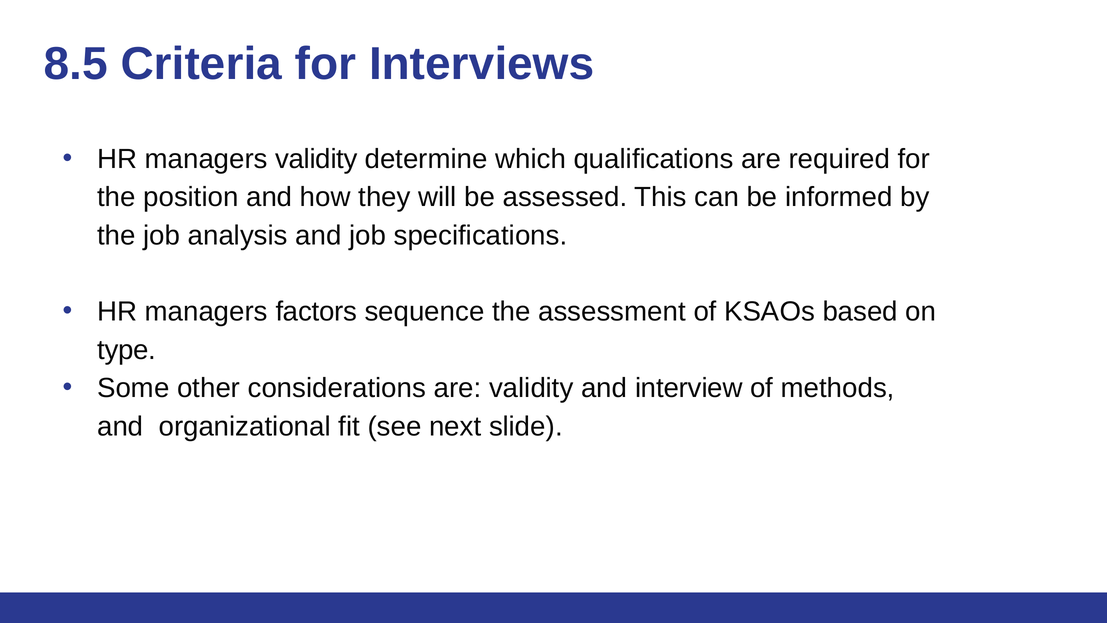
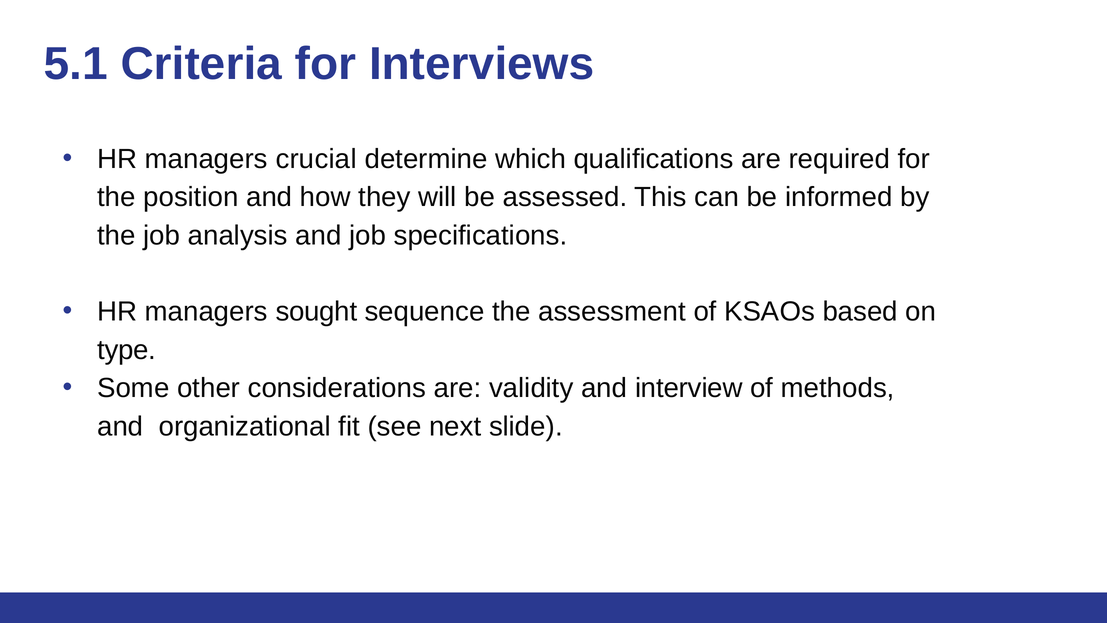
8.5: 8.5 -> 5.1
managers validity: validity -> crucial
factors: factors -> sought
